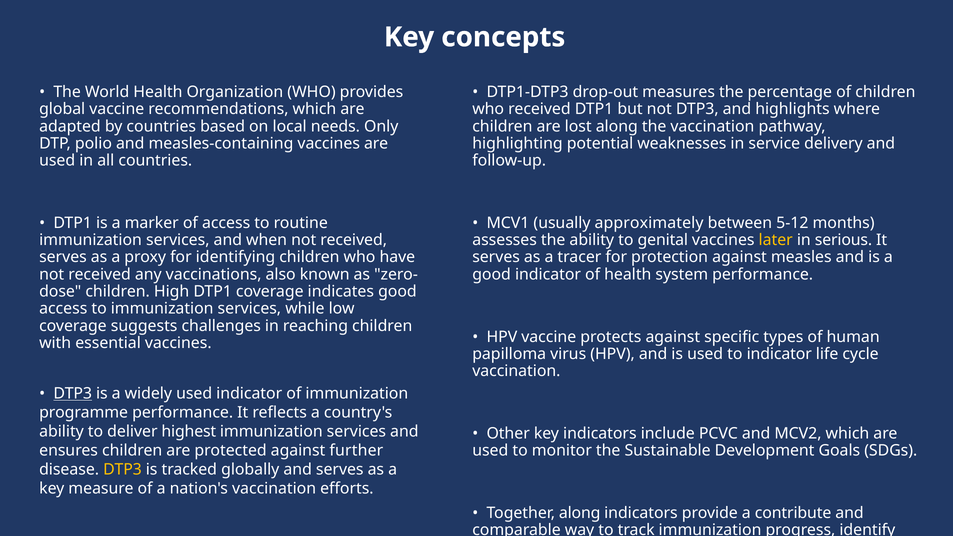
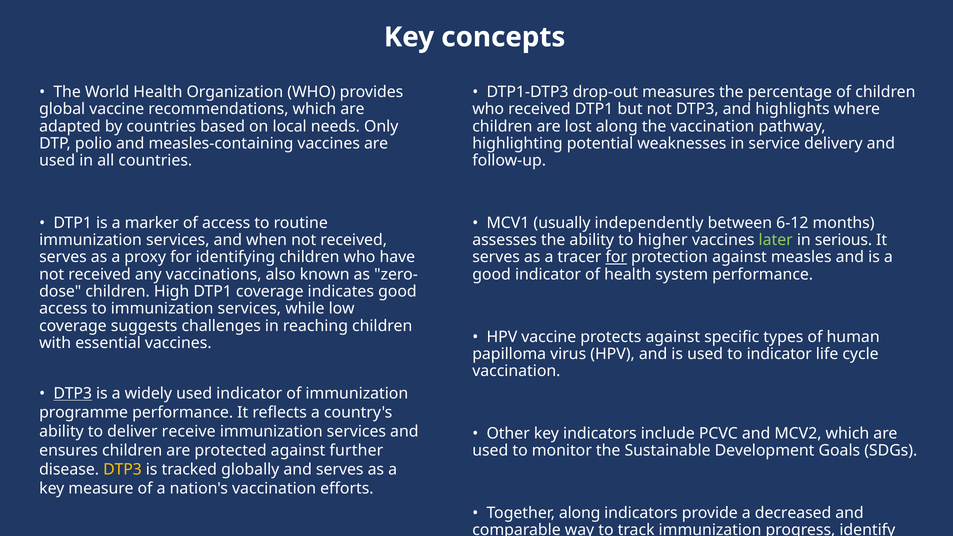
approximately: approximately -> independently
5-12: 5-12 -> 6-12
genital: genital -> higher
later colour: yellow -> light green
for at (616, 257) underline: none -> present
highest: highest -> receive
contribute: contribute -> decreased
